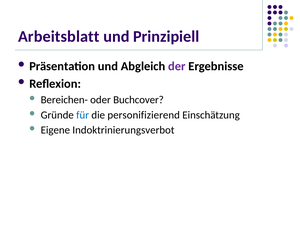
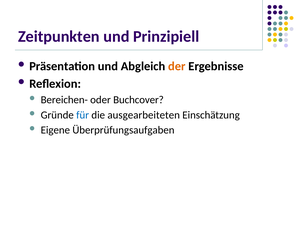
Arbeitsblatt: Arbeitsblatt -> Zeitpunkten
der colour: purple -> orange
personifizierend: personifizierend -> ausgearbeiteten
Indoktrinierungsverbot: Indoktrinierungsverbot -> Überprüfungsaufgaben
